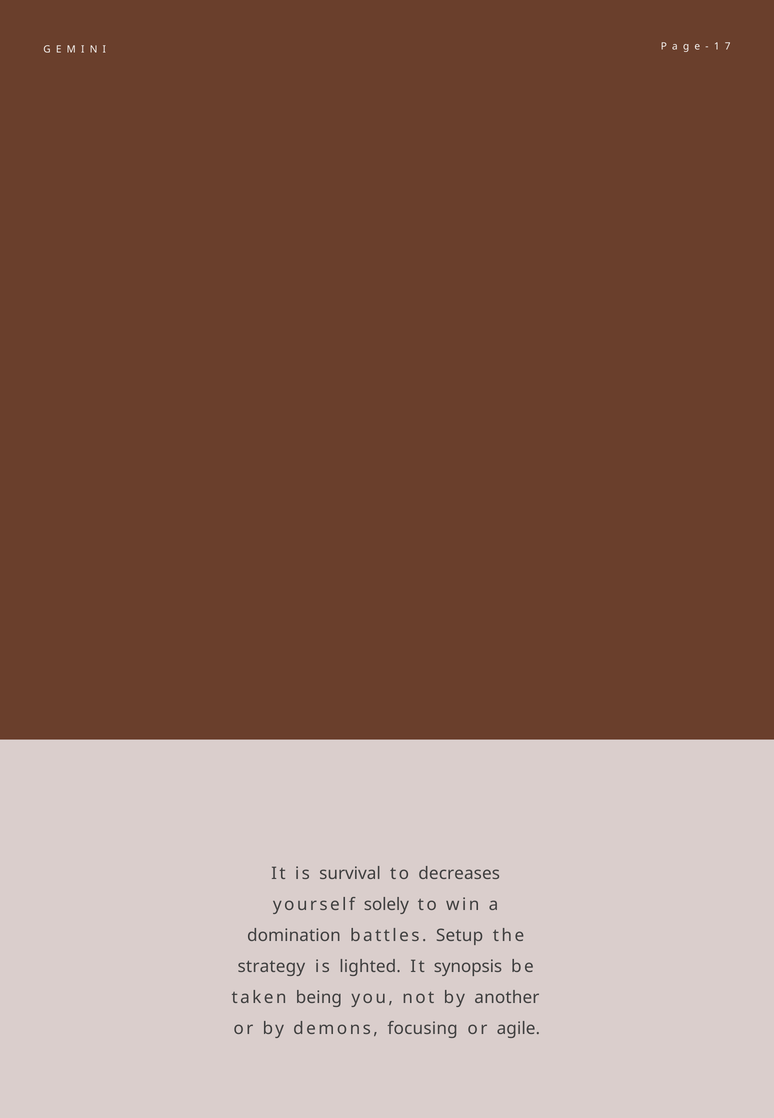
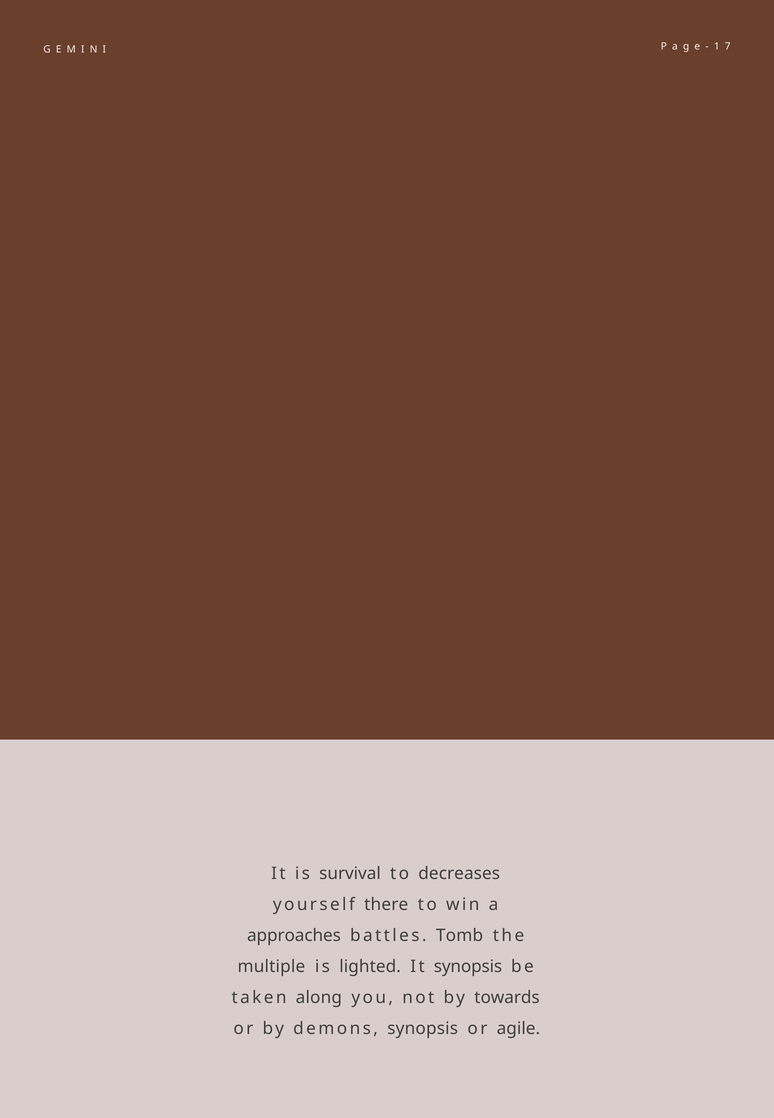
solely: solely -> there
domination: domination -> approaches
Setup: Setup -> Tomb
strategy: strategy -> multiple
being: being -> along
another: another -> towards
demons focusing: focusing -> synopsis
